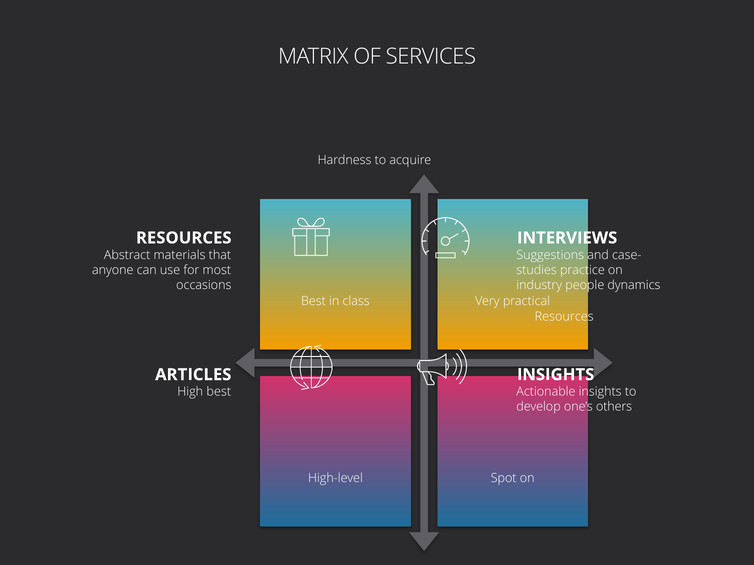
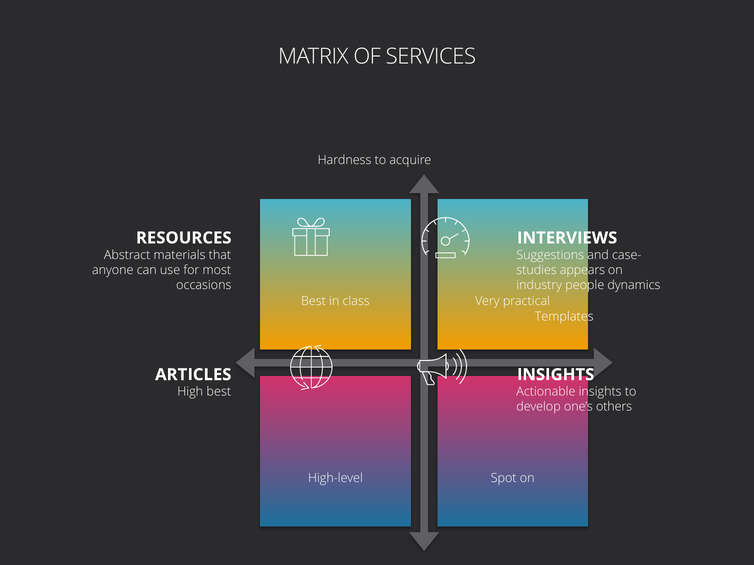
practice: practice -> appears
Resources at (564, 317): Resources -> Templates
